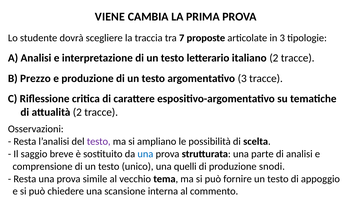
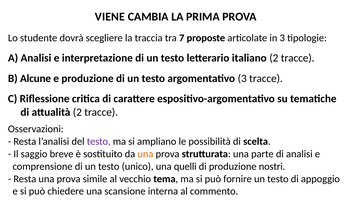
Prezzo: Prezzo -> Alcune
una at (145, 154) colour: blue -> orange
snodi: snodi -> nostri
